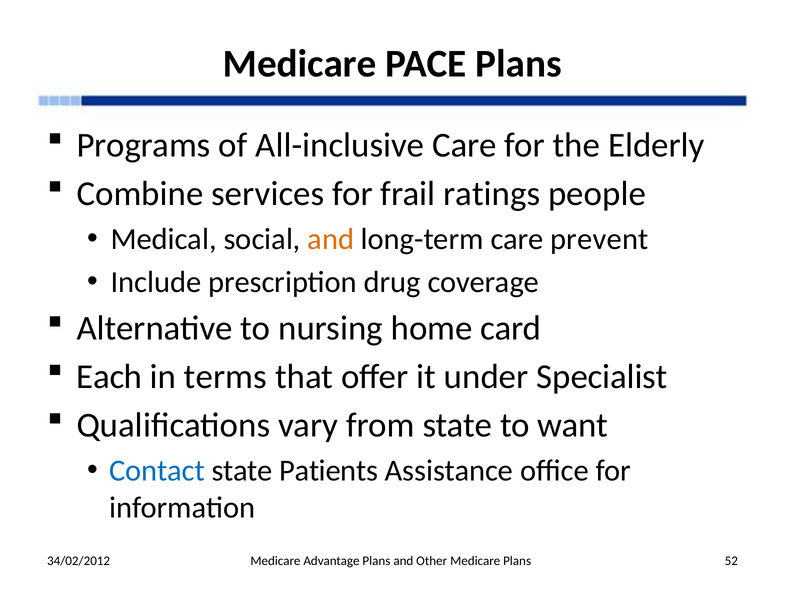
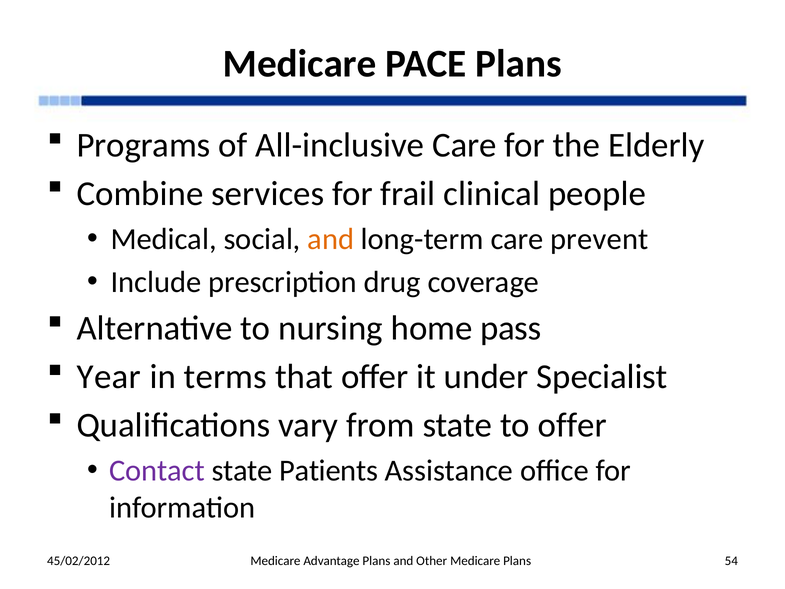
ratings: ratings -> clinical
card: card -> pass
Each: Each -> Year
to want: want -> offer
Contact colour: blue -> purple
34/02/2012: 34/02/2012 -> 45/02/2012
52: 52 -> 54
